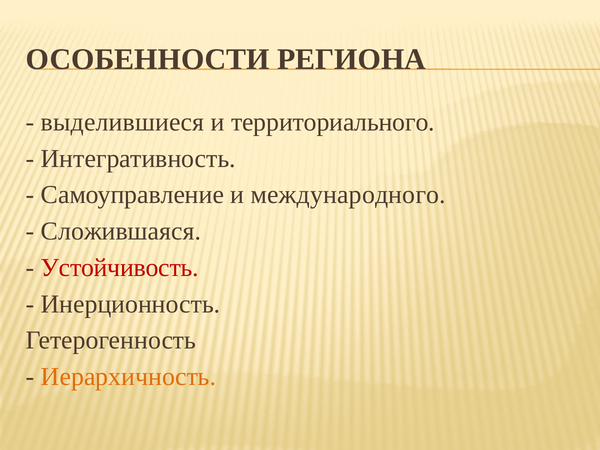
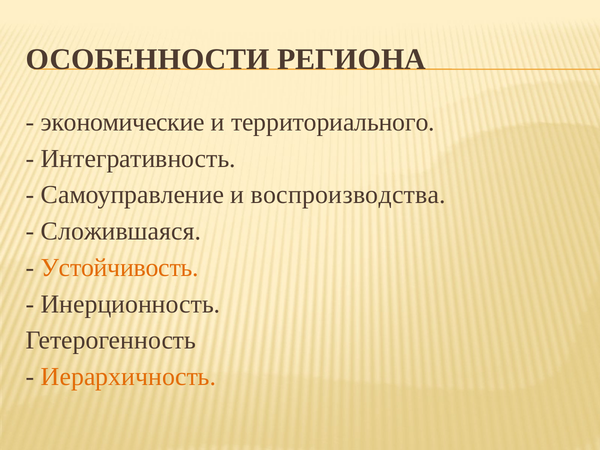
выделившиеся: выделившиеся -> экономические
международного: международного -> воспроизводства
Устойчивость colour: red -> orange
